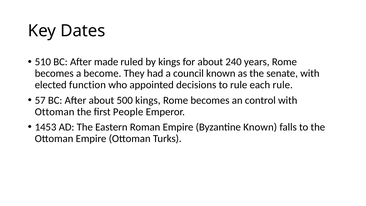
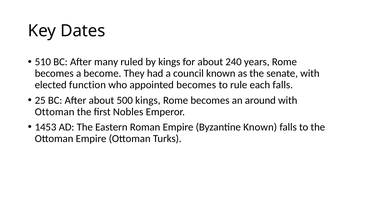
made: made -> many
appointed decisions: decisions -> becomes
each rule: rule -> falls
57: 57 -> 25
control: control -> around
People: People -> Nobles
